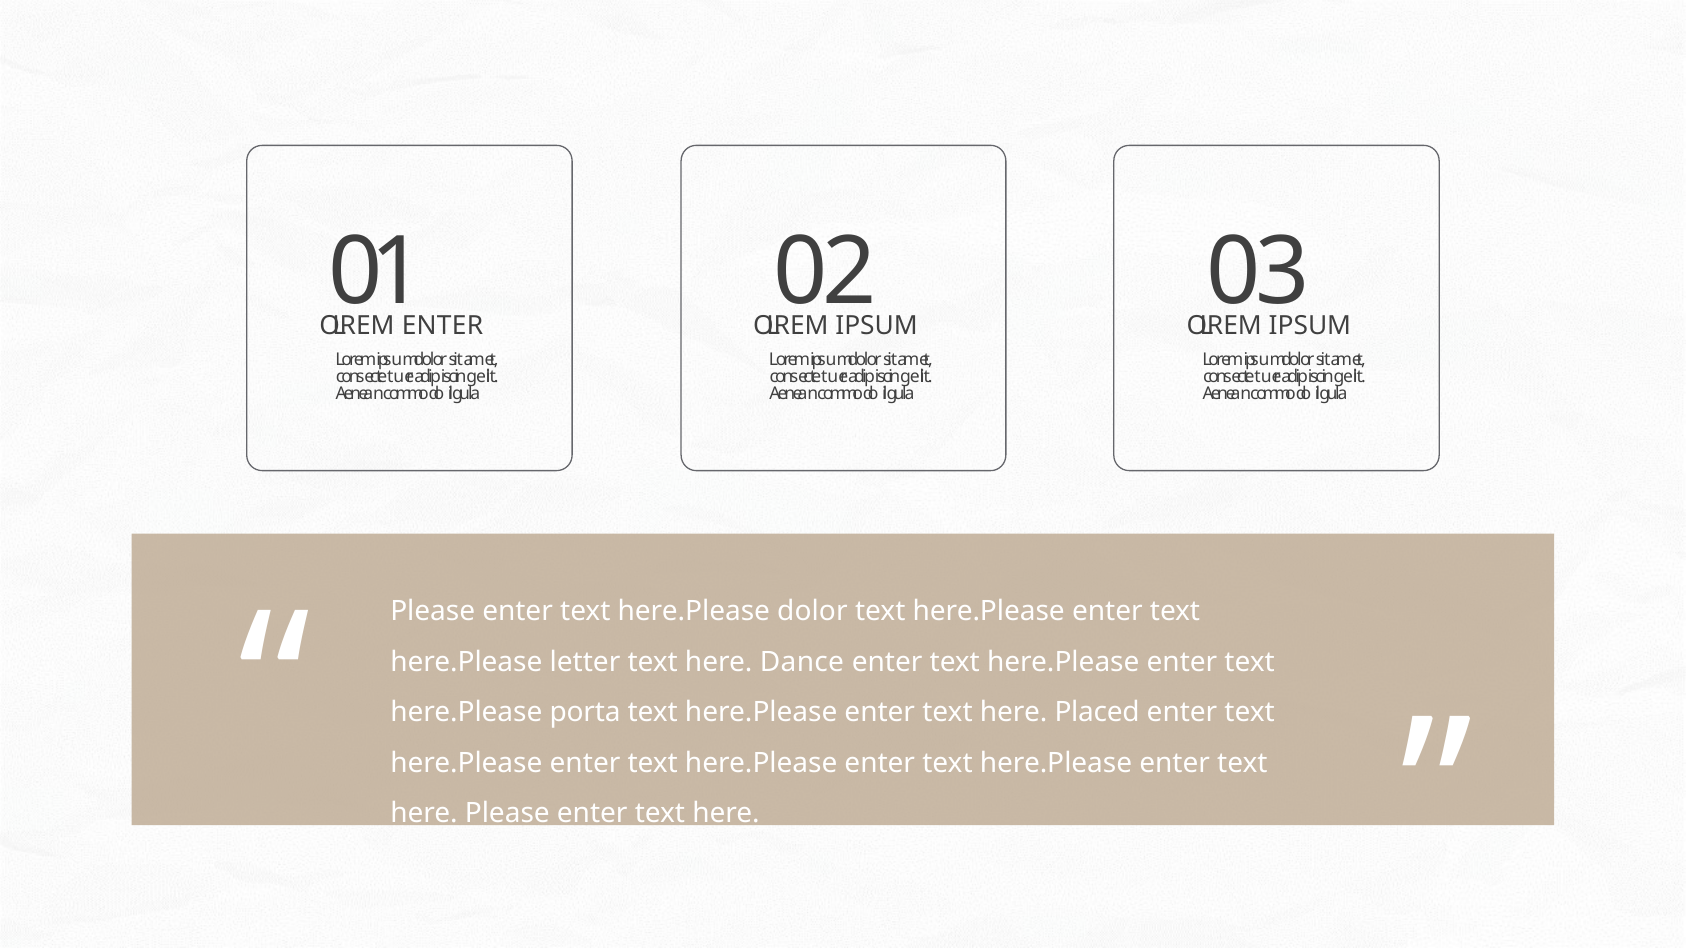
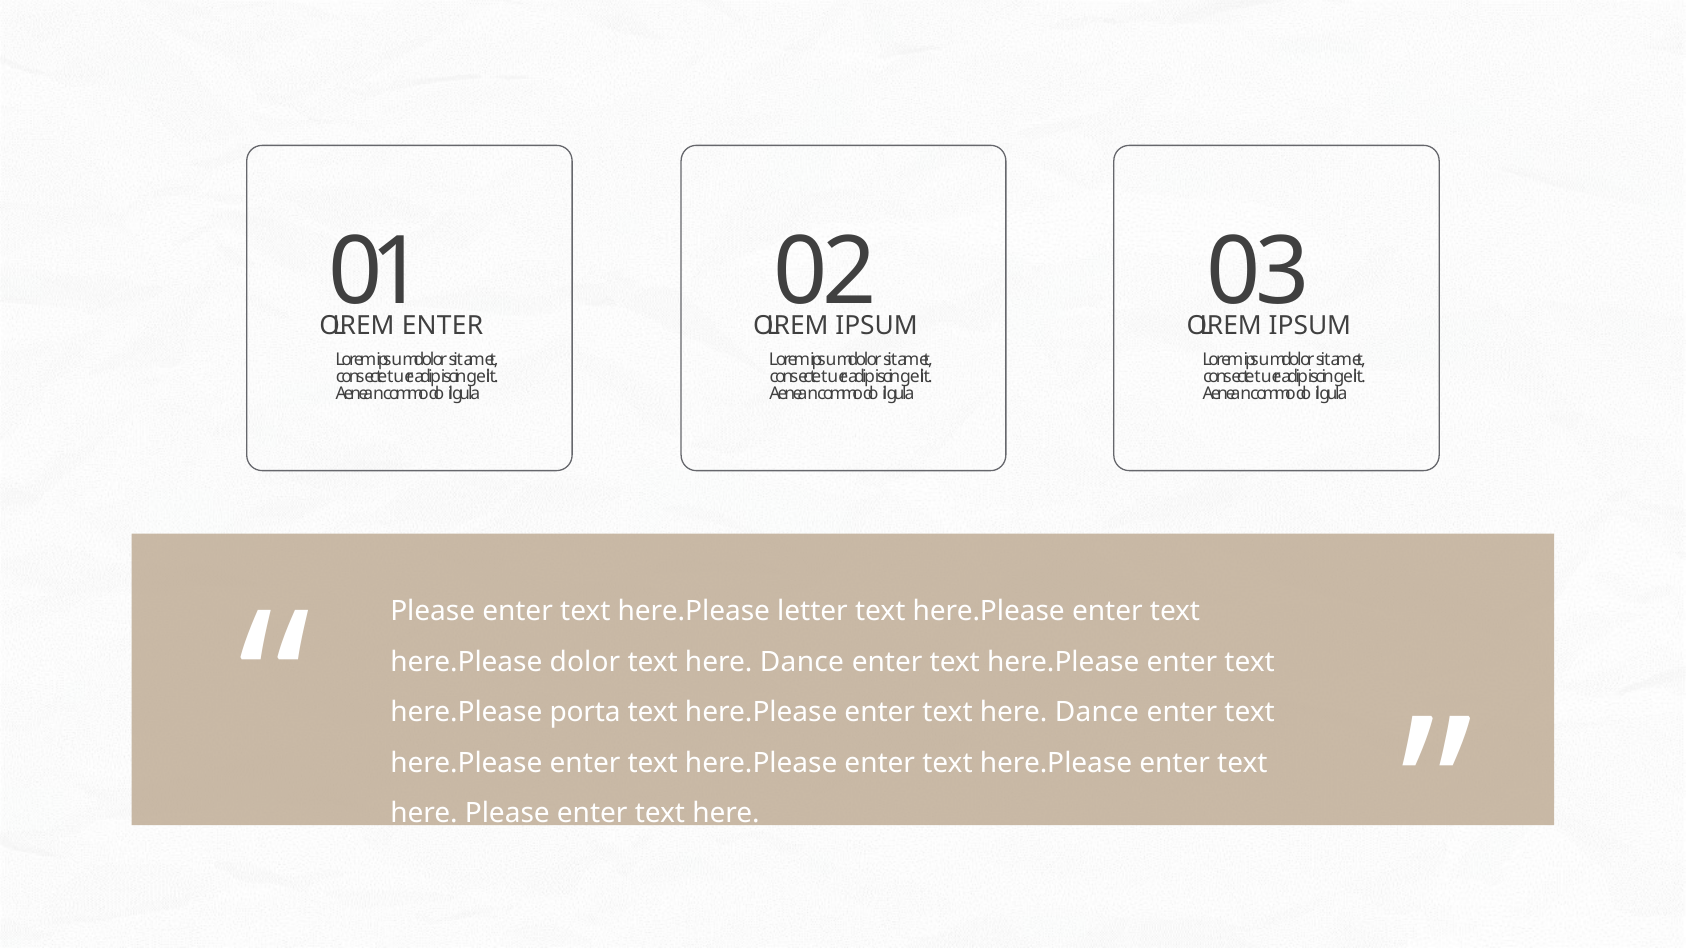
dolor: dolor -> letter
letter: letter -> dolor
enter text here Placed: Placed -> Dance
